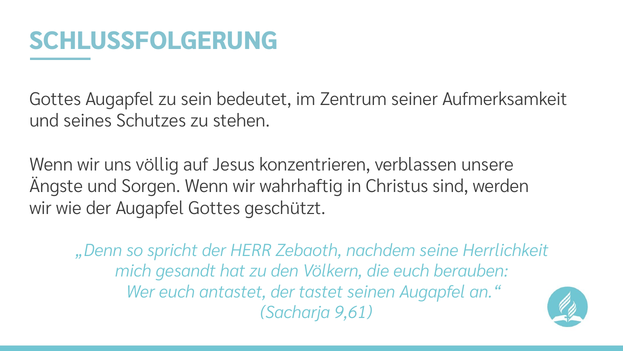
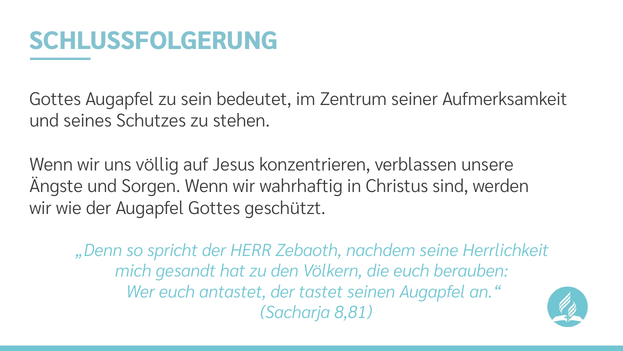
9,61: 9,61 -> 8,81
